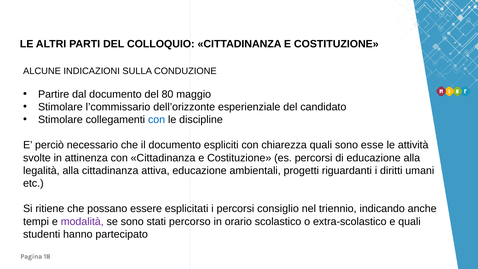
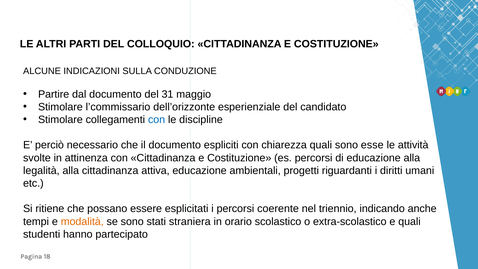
80: 80 -> 31
consiglio: consiglio -> coerente
modalità colour: purple -> orange
percorso: percorso -> straniera
